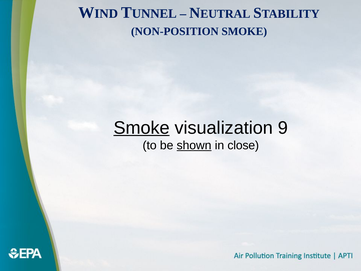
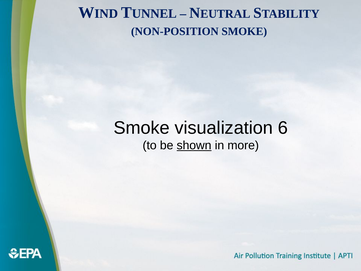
Smoke at (142, 128) underline: present -> none
9: 9 -> 6
close: close -> more
